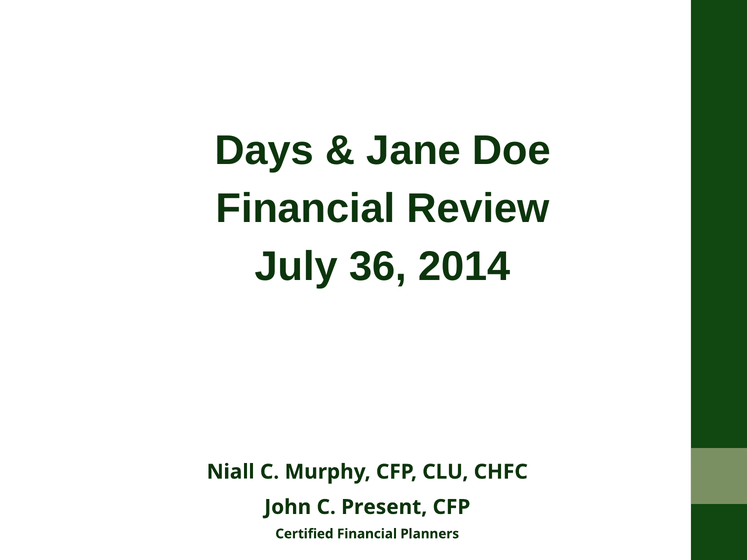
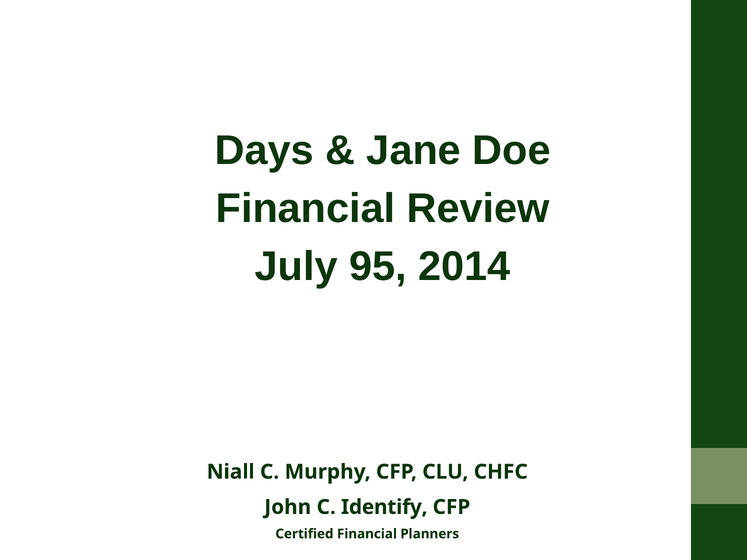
36: 36 -> 95
Present: Present -> Identify
